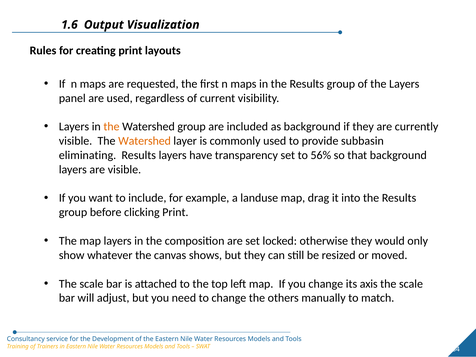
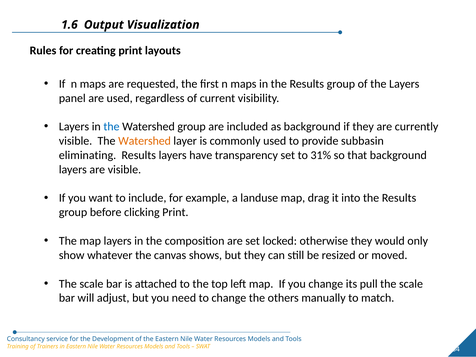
the at (111, 127) colour: orange -> blue
56%: 56% -> 31%
axis: axis -> pull
